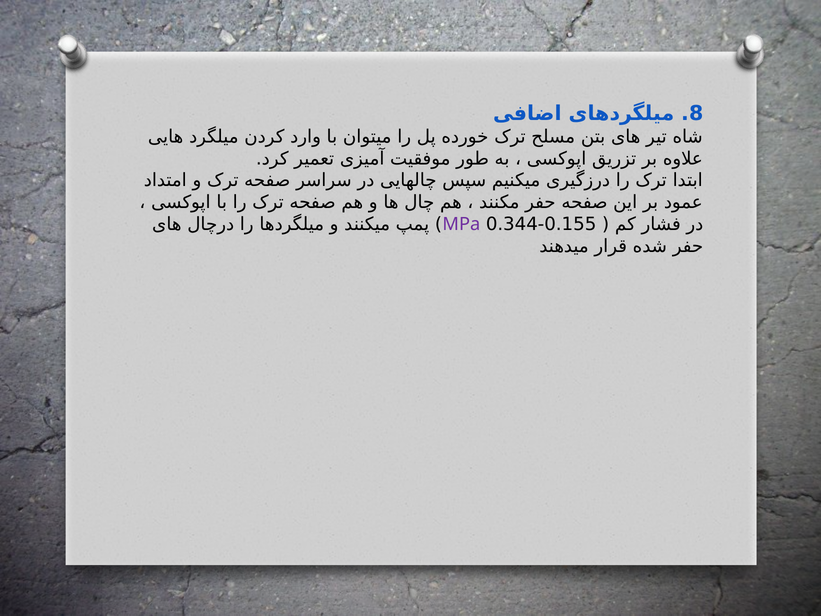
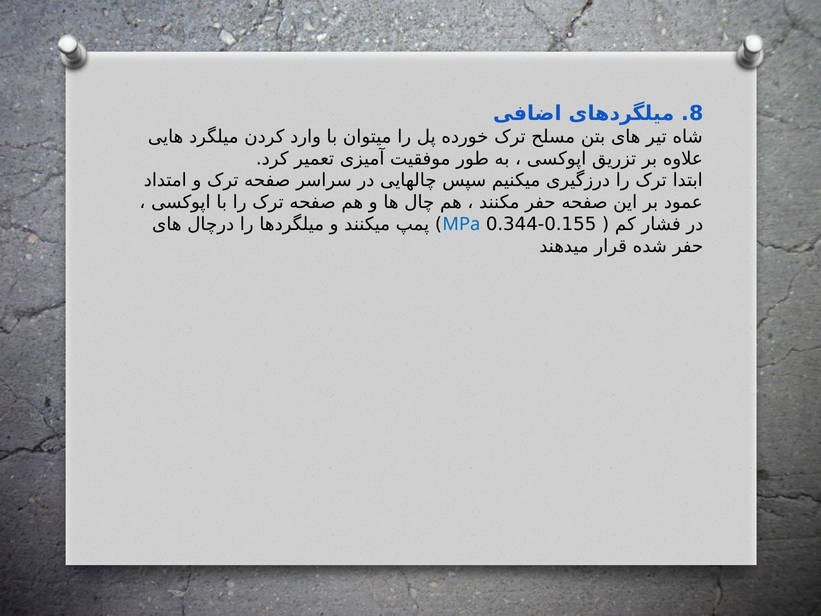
MPa colour: purple -> blue
